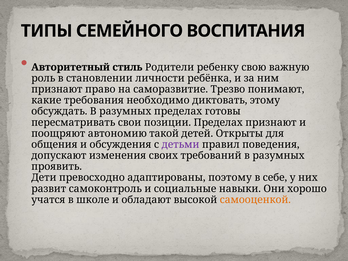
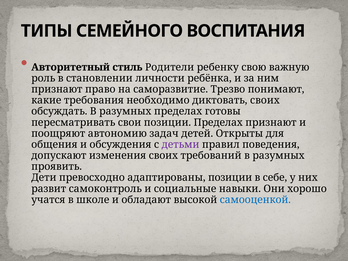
диктовать этому: этому -> своих
такой: такой -> задач
адаптированы поэтому: поэтому -> позиции
самооценкой colour: orange -> blue
